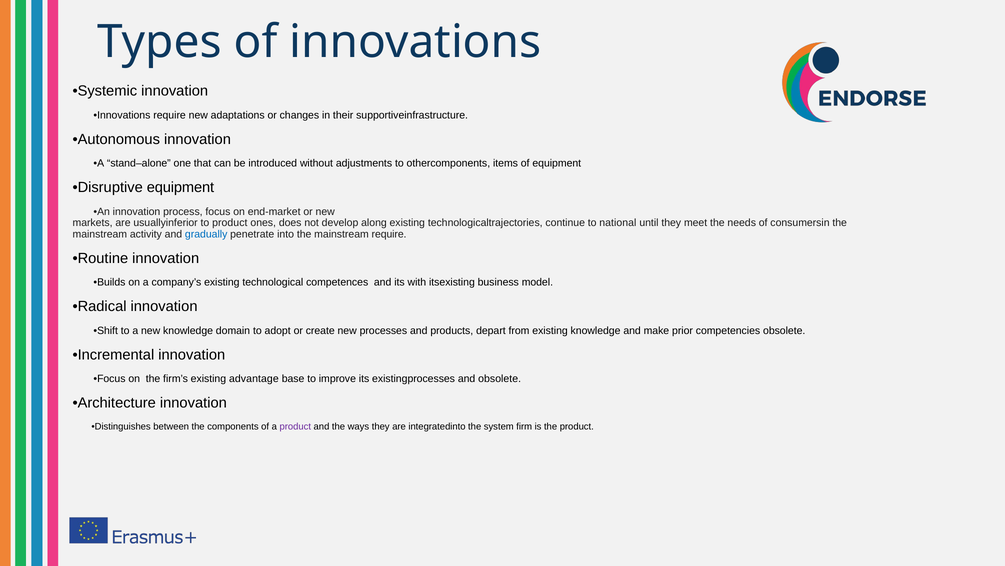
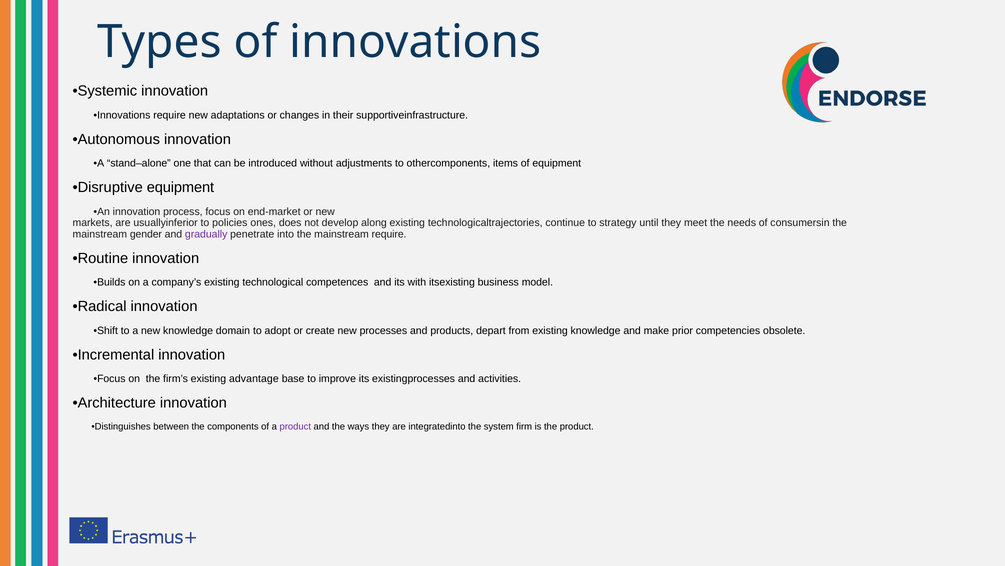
to product: product -> policies
national: national -> strategy
activity: activity -> gender
gradually colour: blue -> purple
and obsolete: obsolete -> activities
